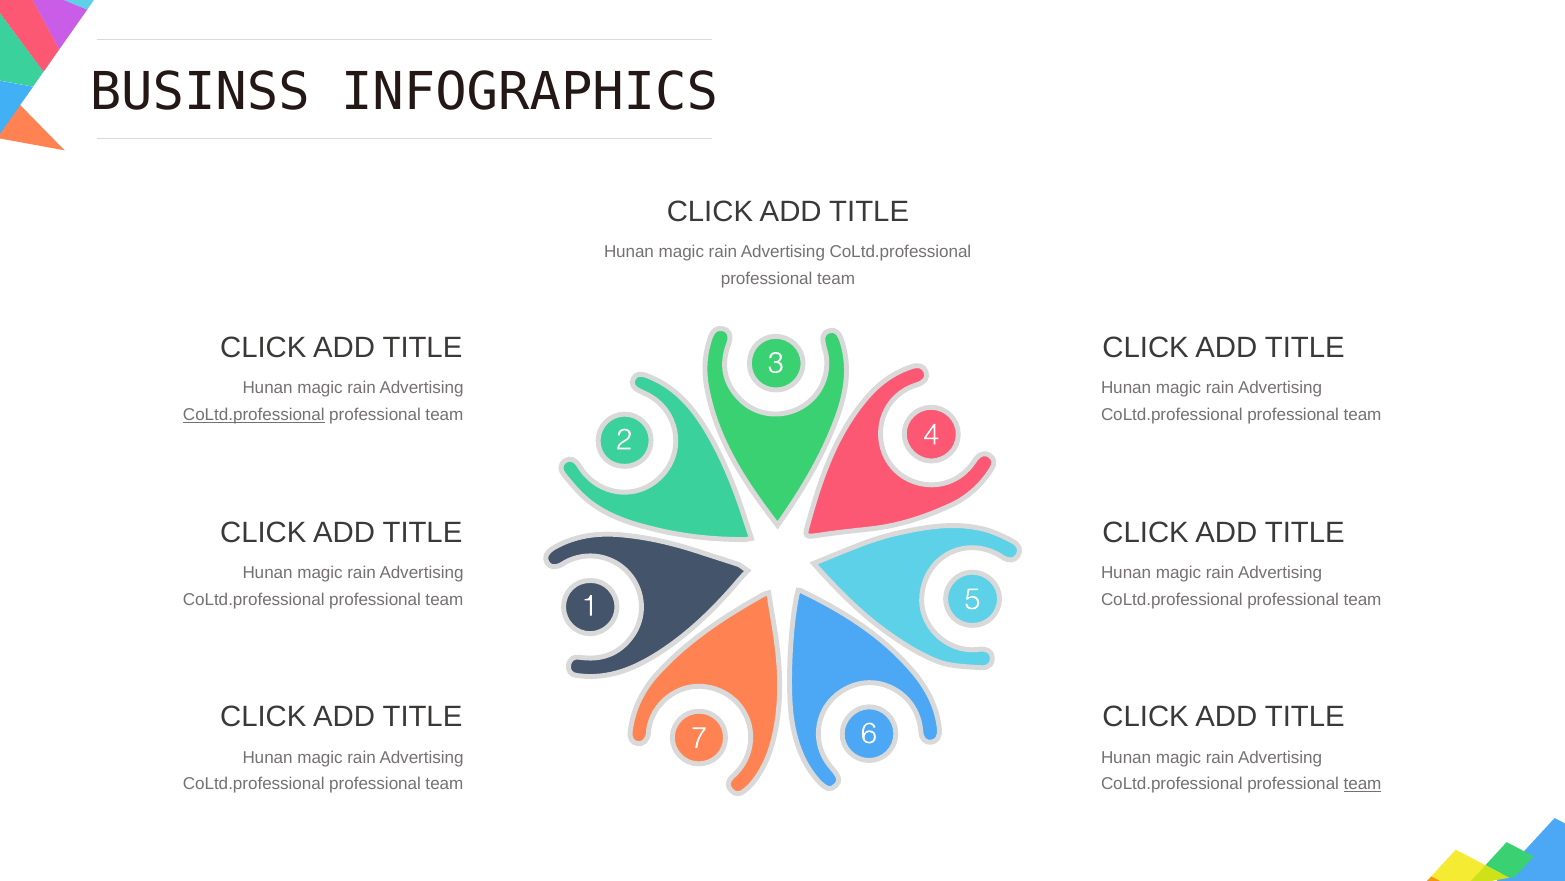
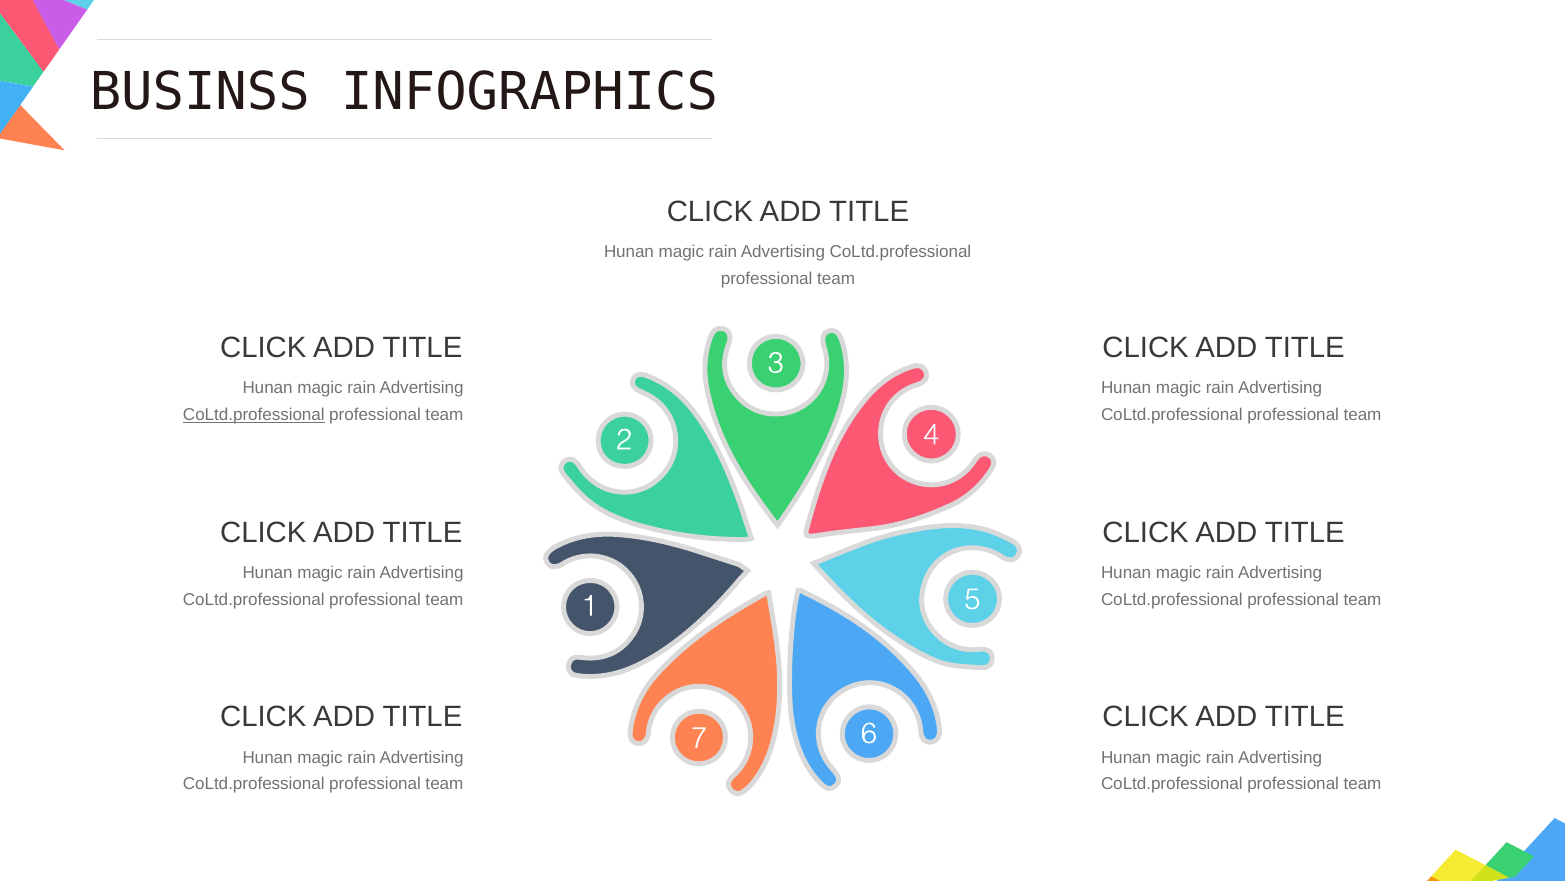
team at (1363, 784) underline: present -> none
